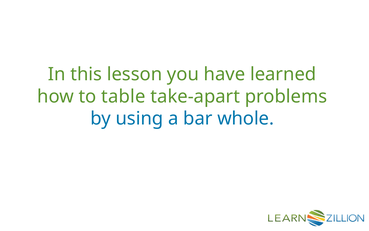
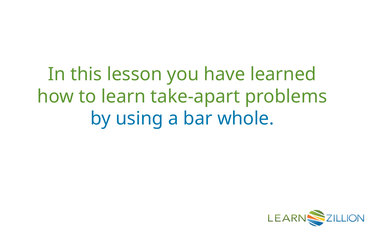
table: table -> learn
